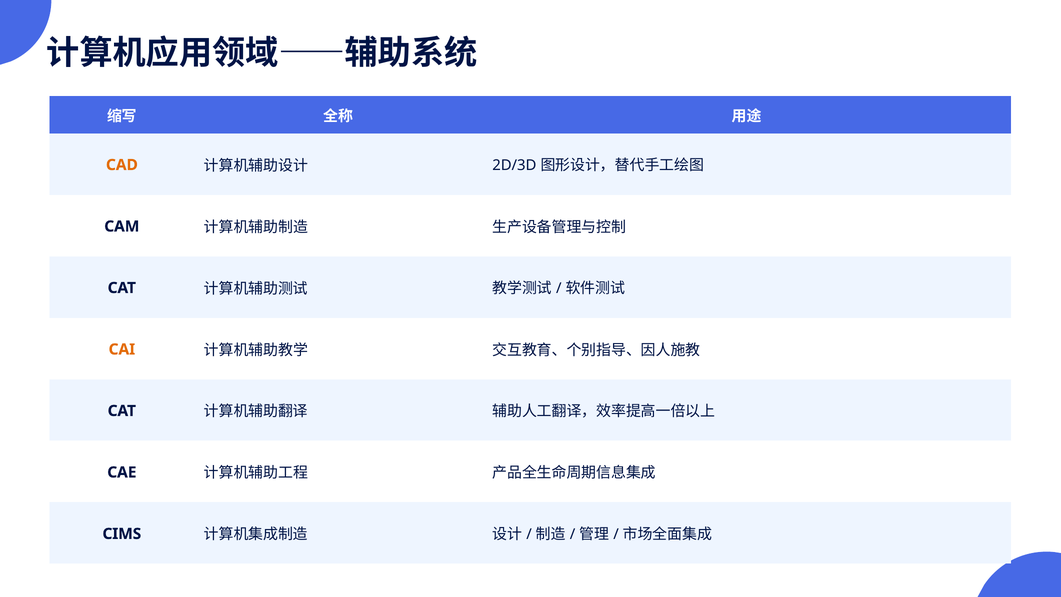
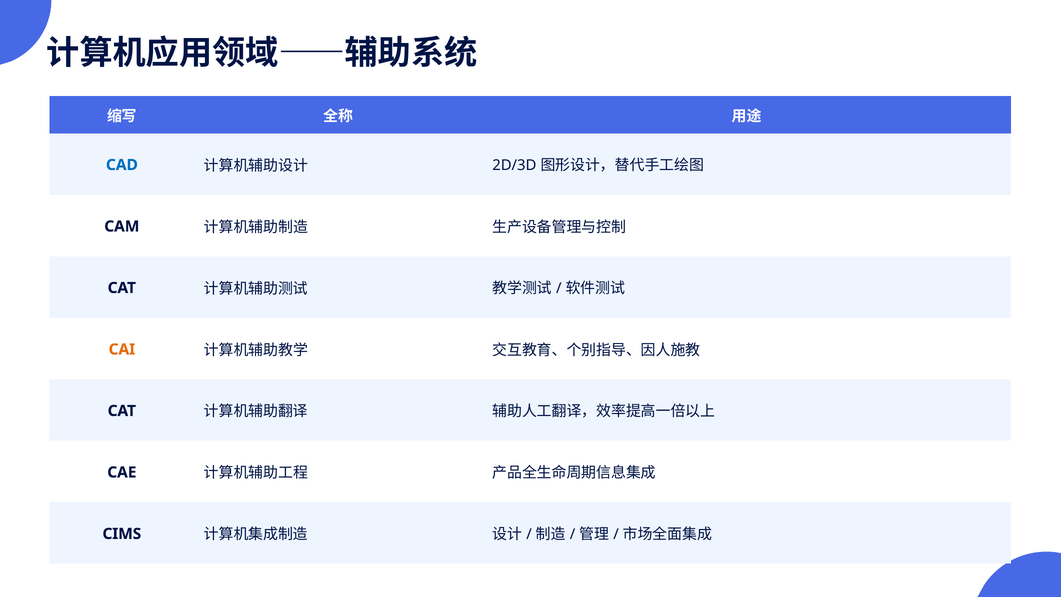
CAD colour: orange -> blue
